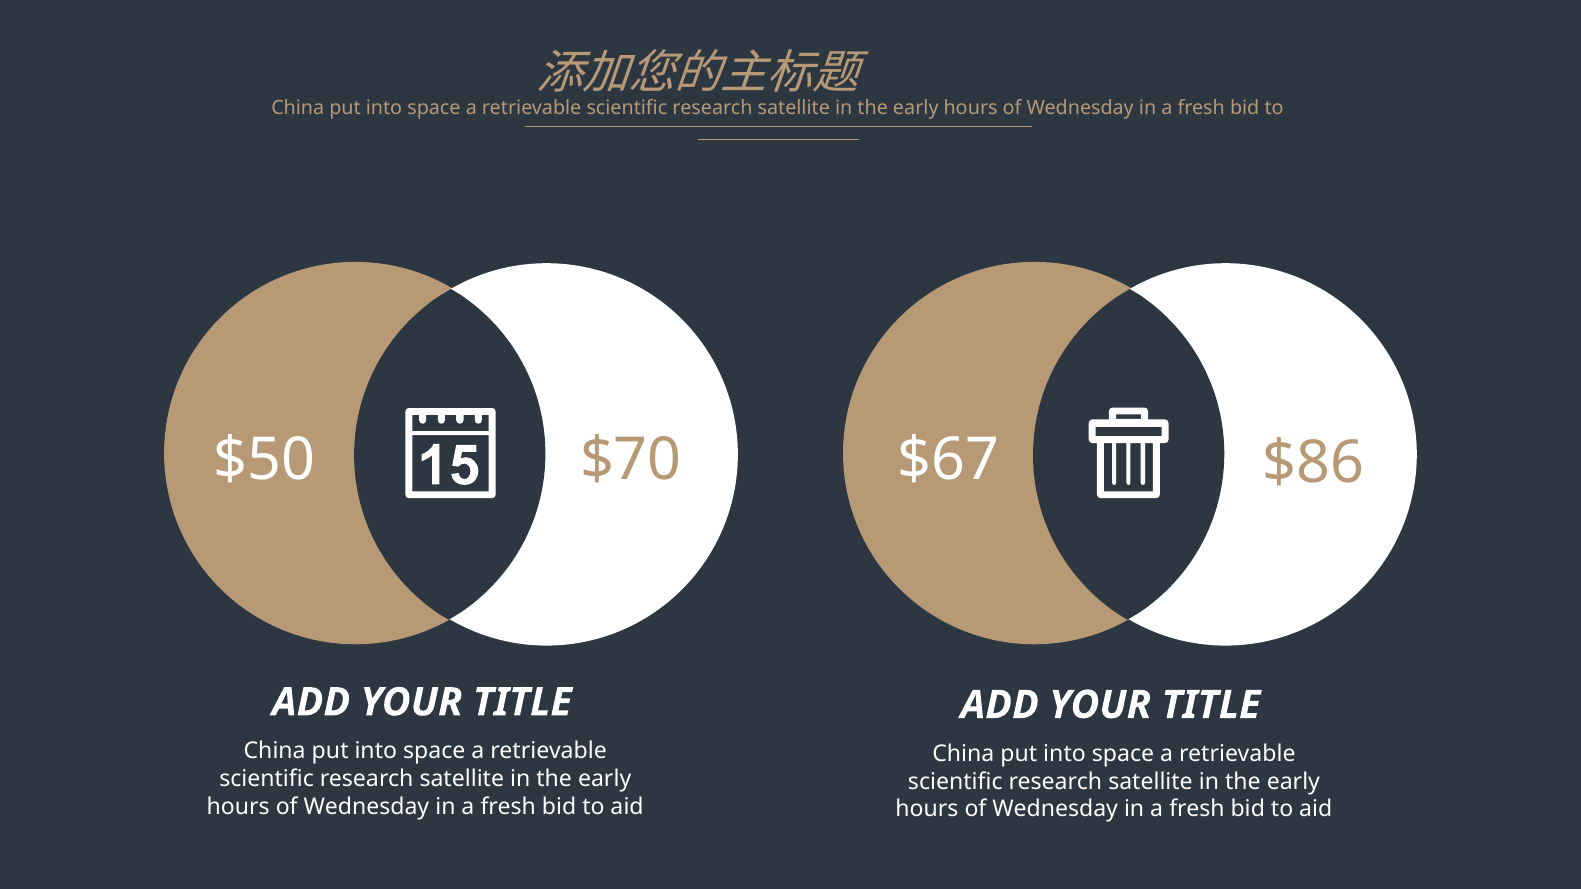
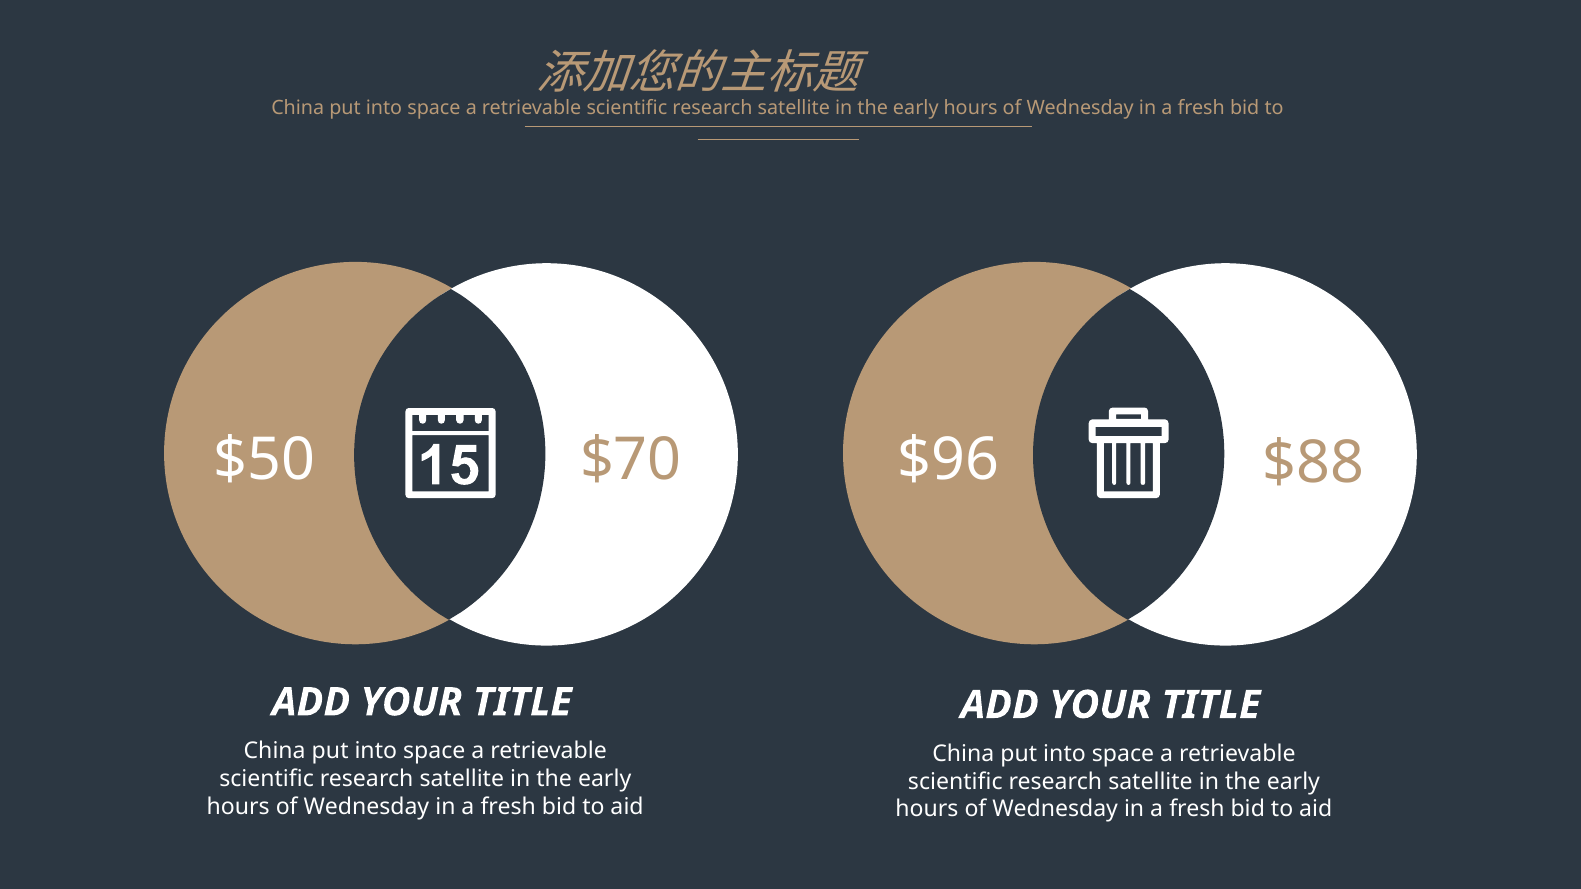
$67: $67 -> $96
$86: $86 -> $88
